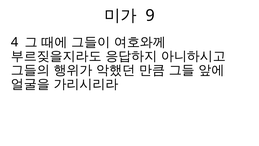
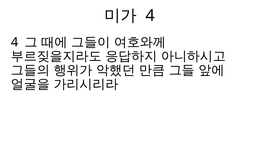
9 at (150, 16): 9 -> 4
